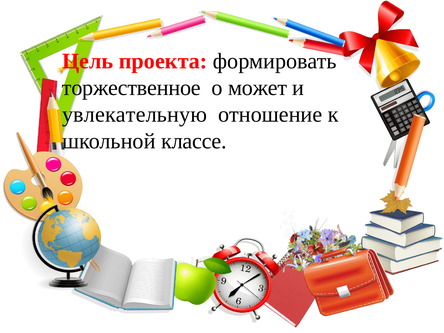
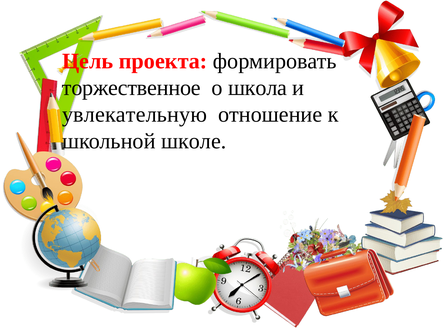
может: может -> школа
классе: классе -> школе
